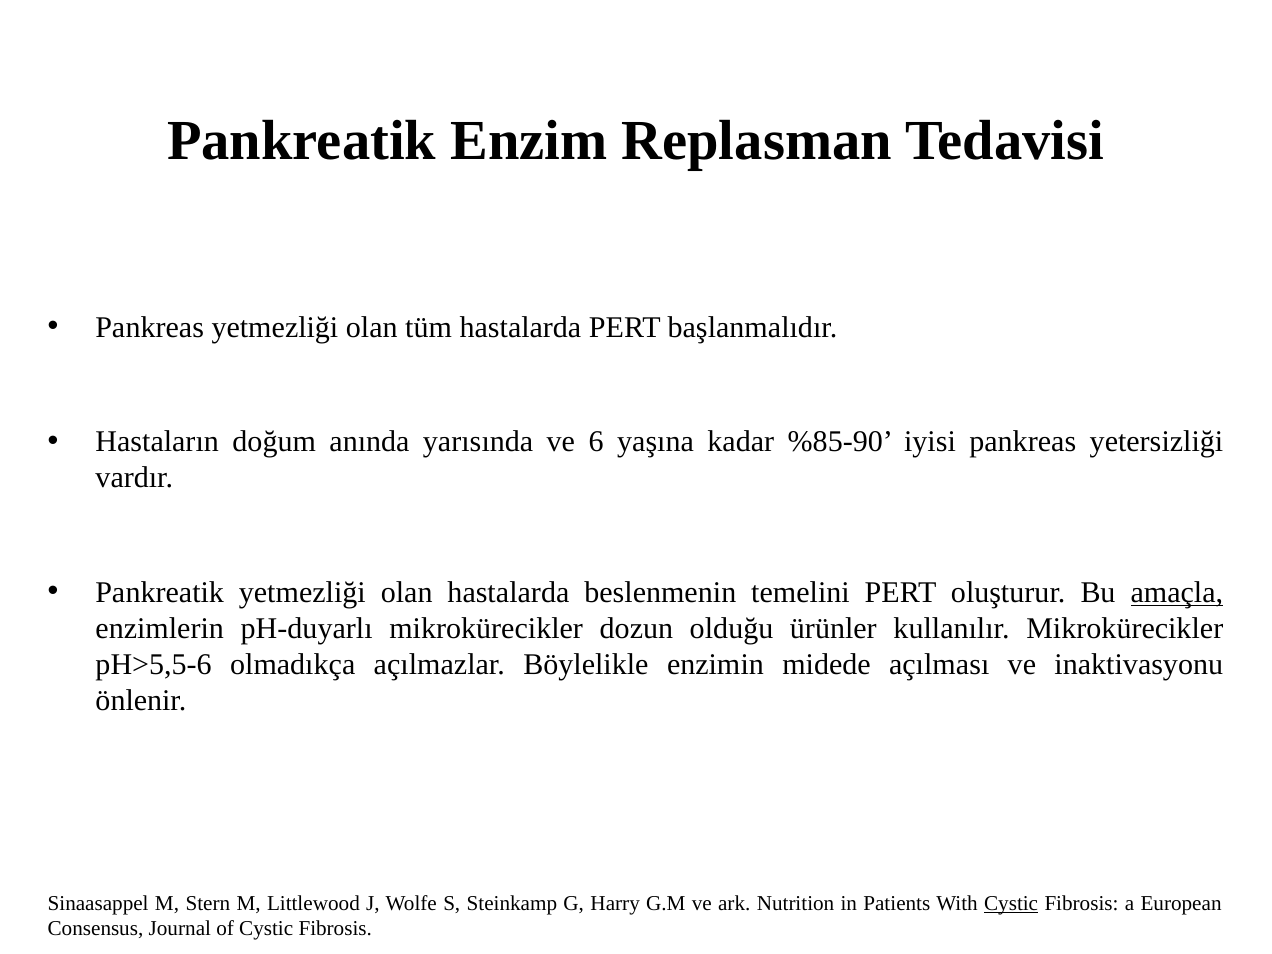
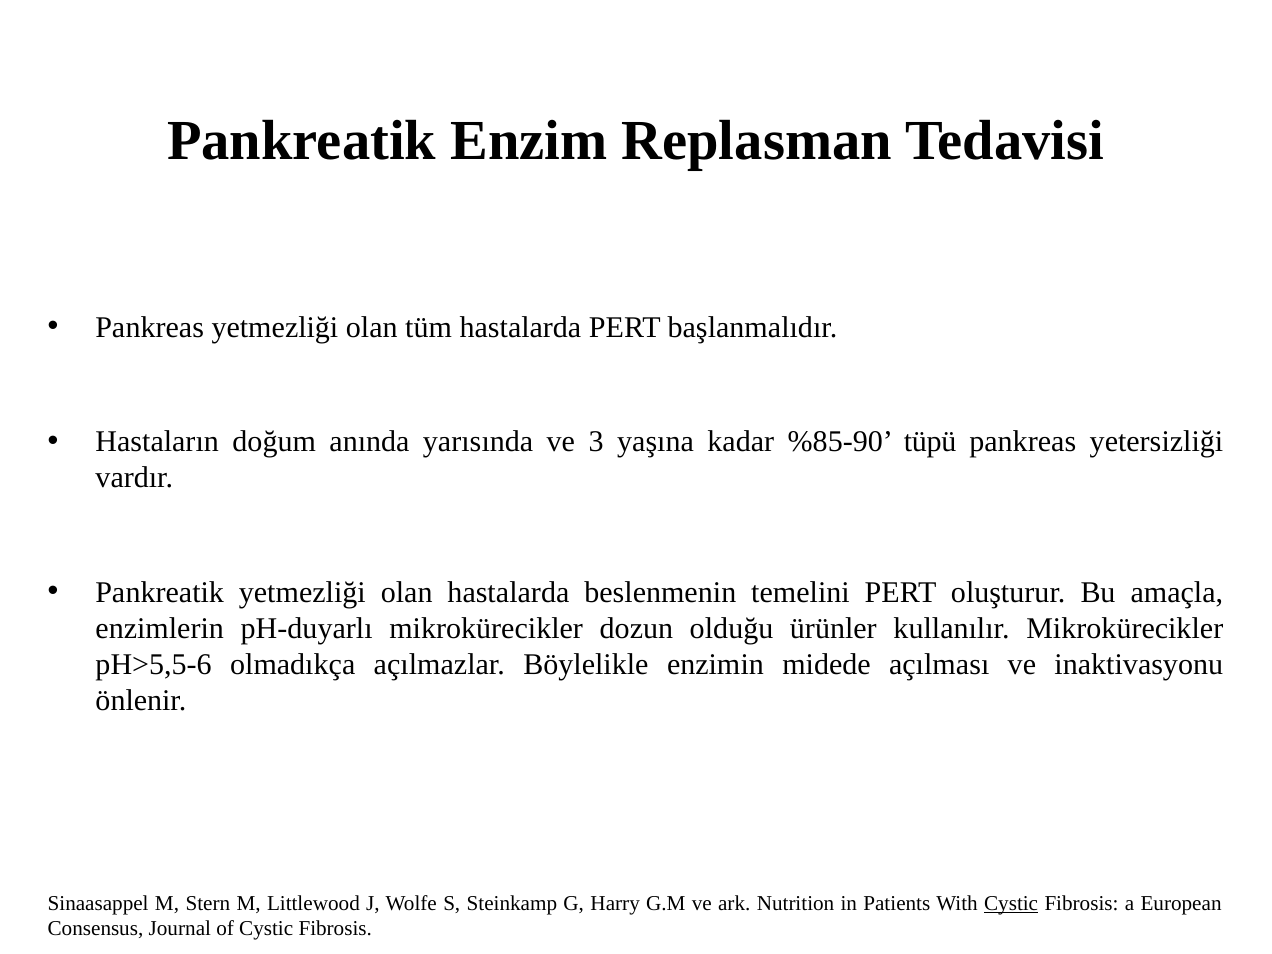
6: 6 -> 3
iyisi: iyisi -> tüpü
amaçla underline: present -> none
